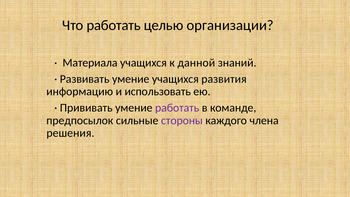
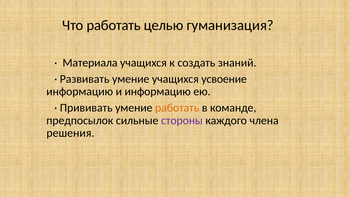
организации: организации -> гуманизация
данной: данной -> создать
развития: развития -> усвоение
и использовать: использовать -> информацию
работать at (177, 108) colour: purple -> orange
